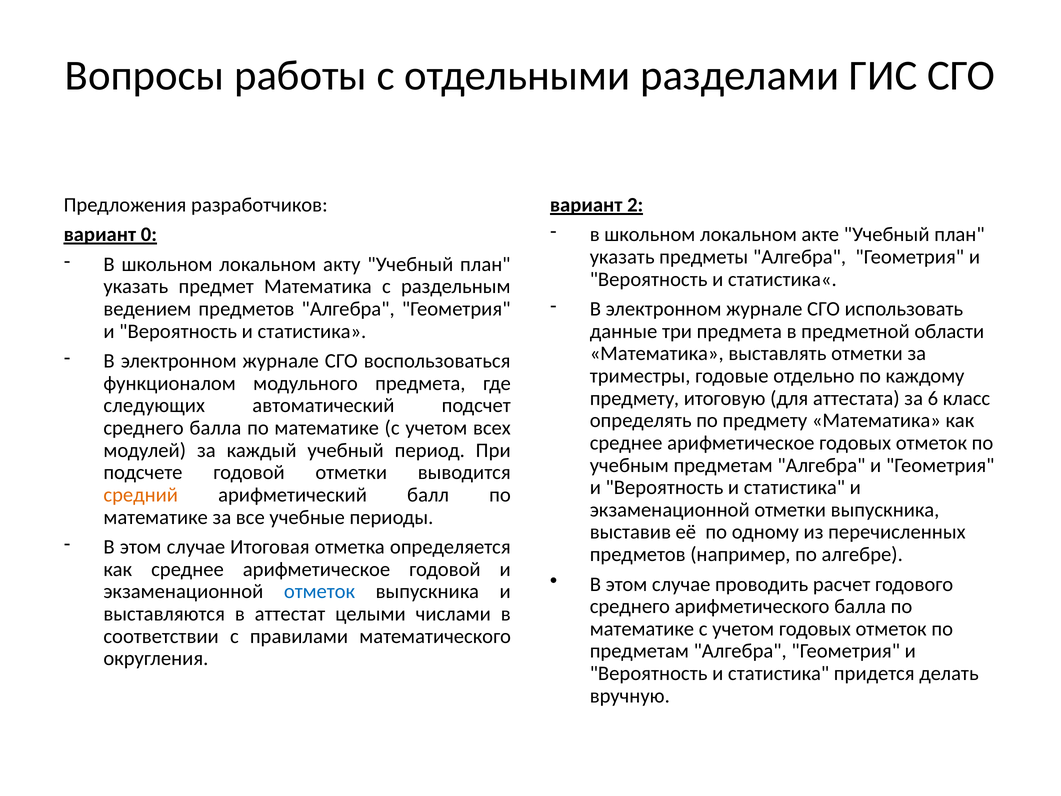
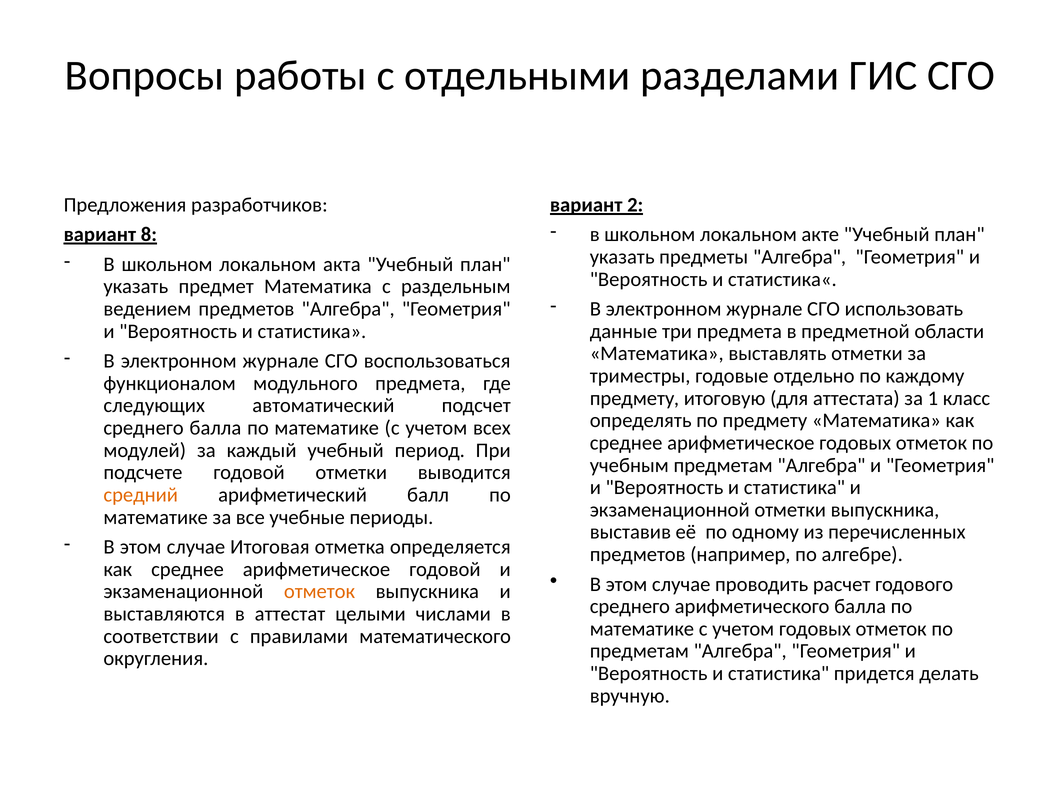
0: 0 -> 8
акту: акту -> акта
6: 6 -> 1
отметок at (320, 591) colour: blue -> orange
